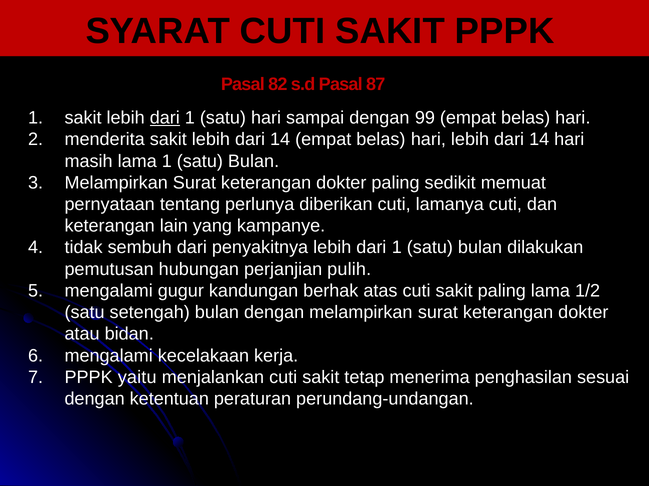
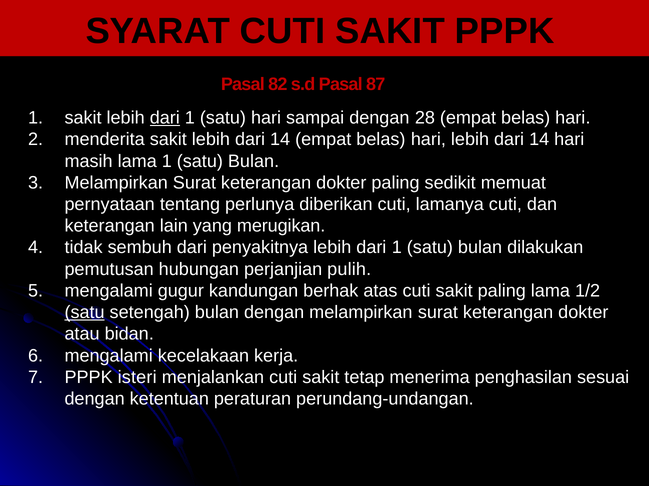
99: 99 -> 28
kampanye: kampanye -> merugikan
satu at (85, 313) underline: none -> present
yaitu: yaitu -> isteri
